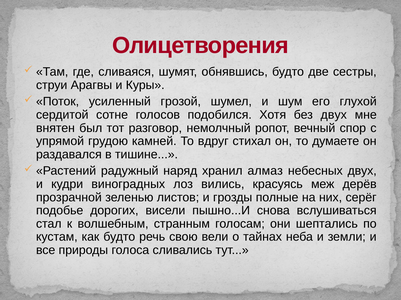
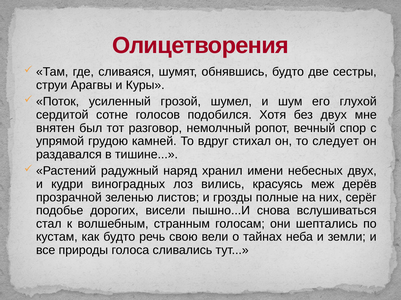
думаете: думаете -> следует
алмаз: алмаз -> имени
